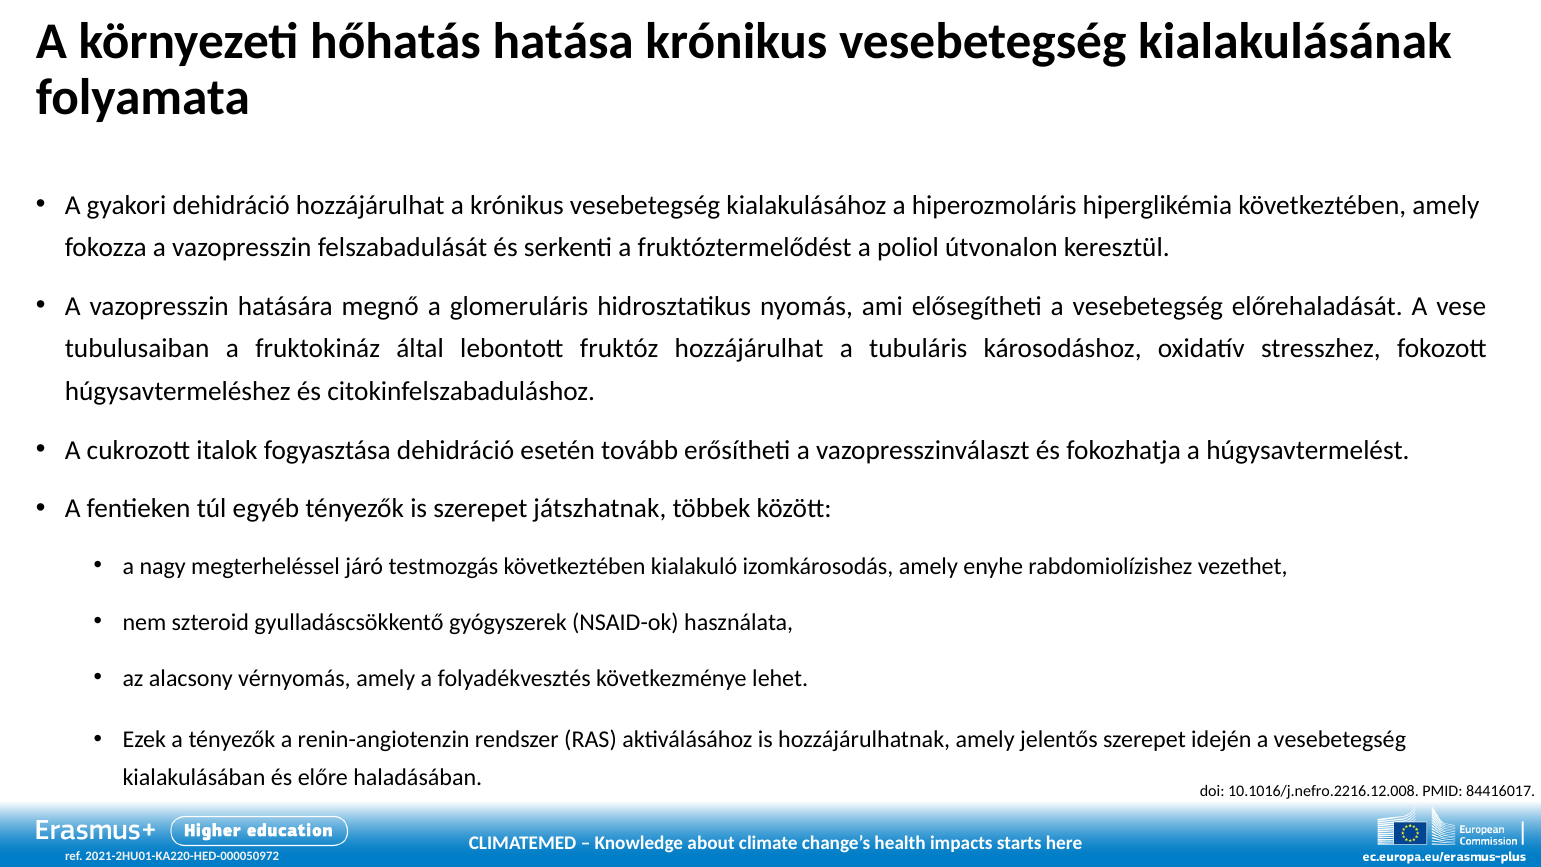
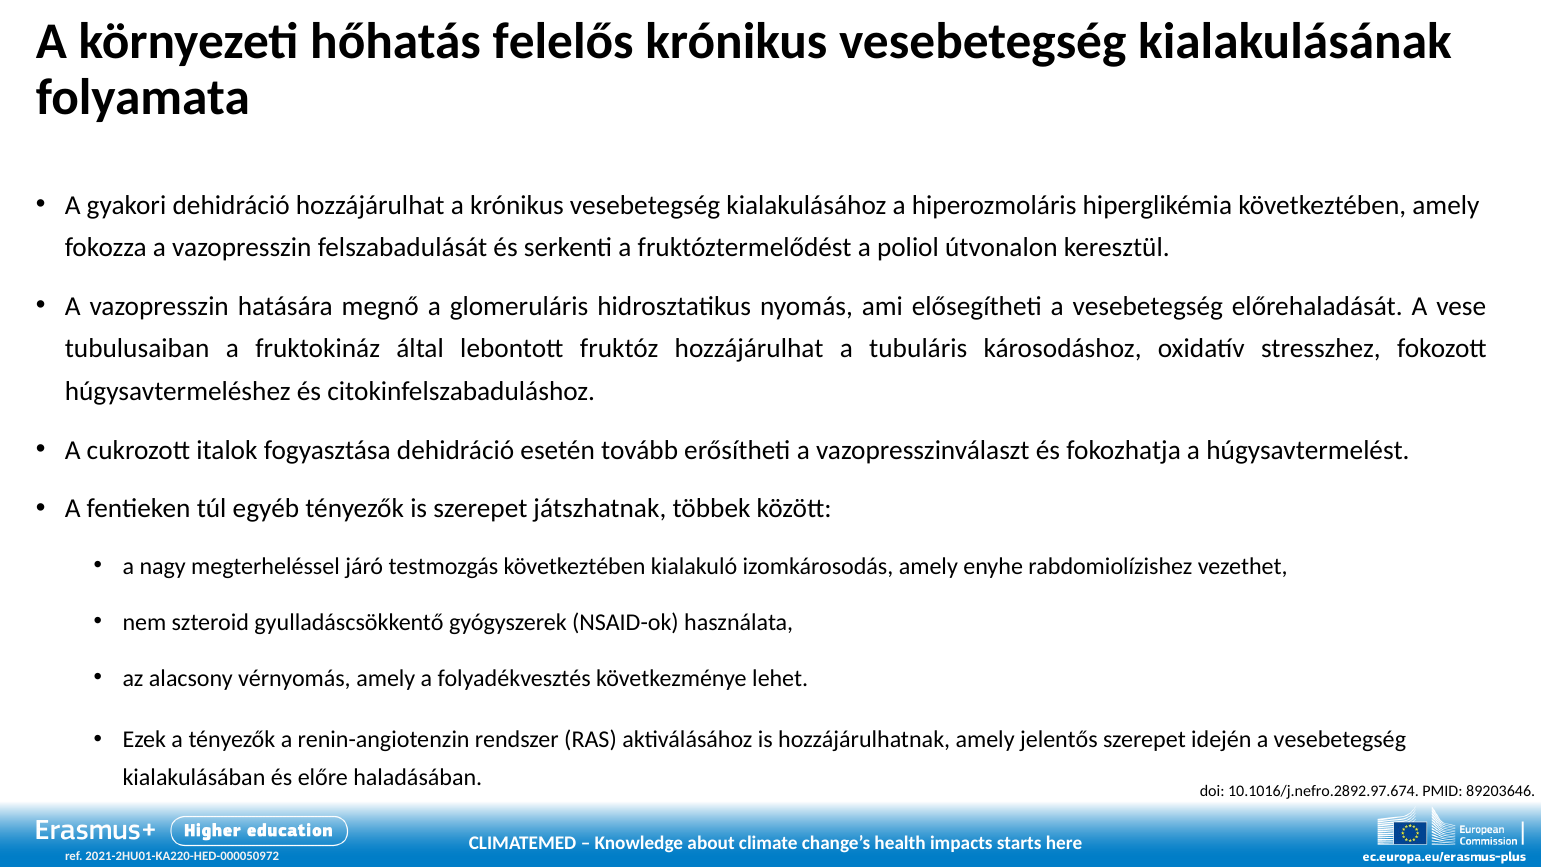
hatása: hatása -> felelős
10.1016/j.nefro.2216.12.008: 10.1016/j.nefro.2216.12.008 -> 10.1016/j.nefro.2892.97.674
84416017: 84416017 -> 89203646
